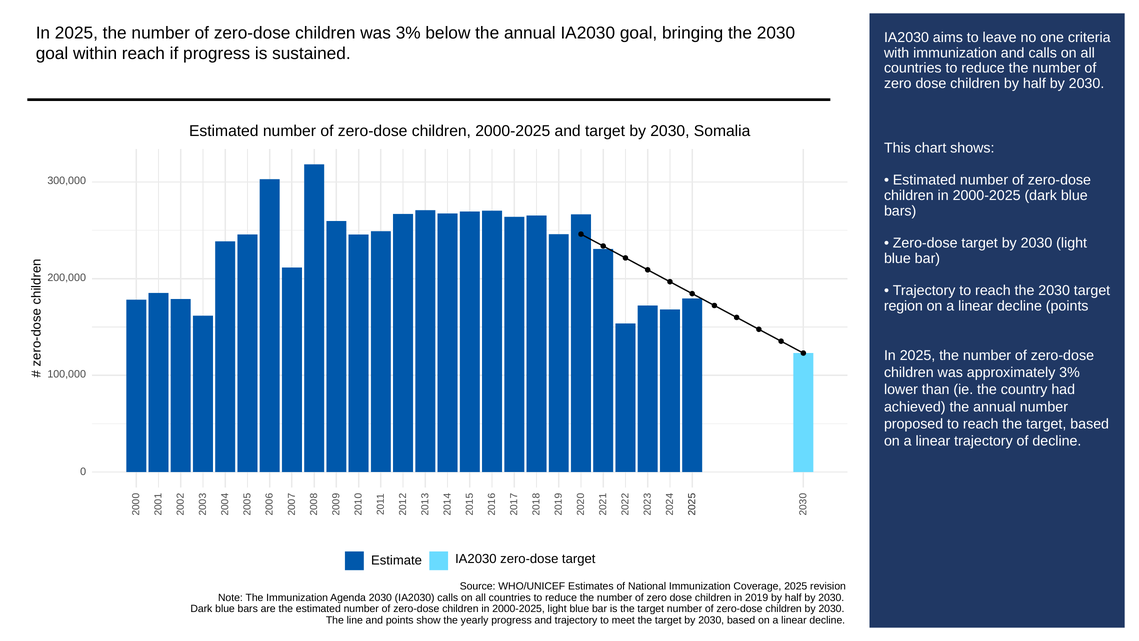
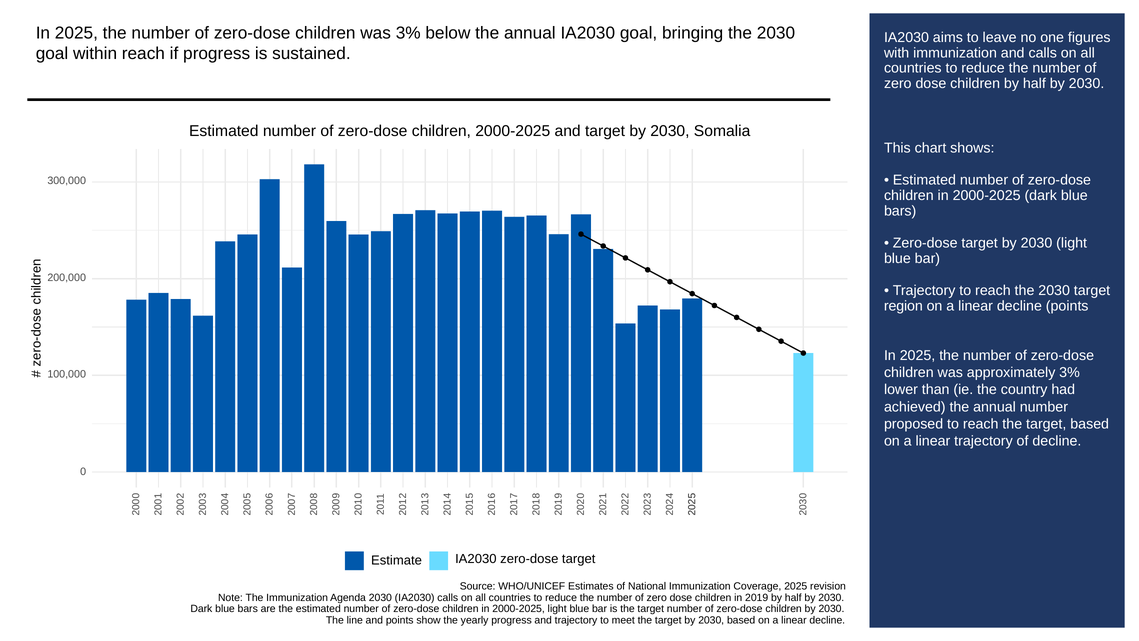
criteria: criteria -> figures
